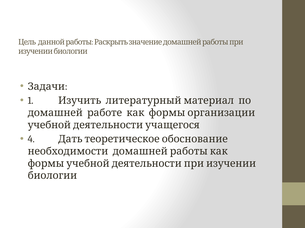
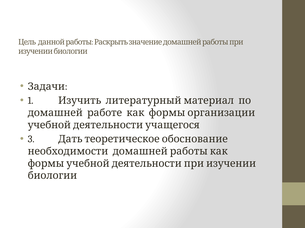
4: 4 -> 3
